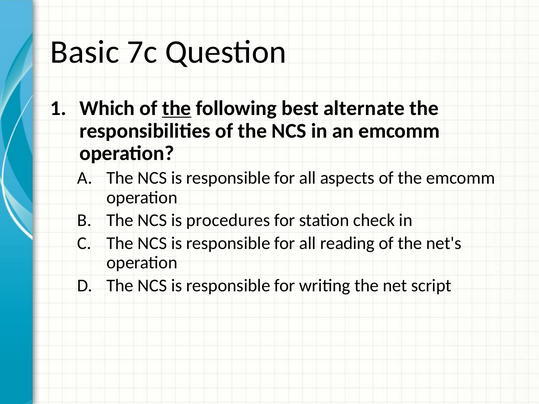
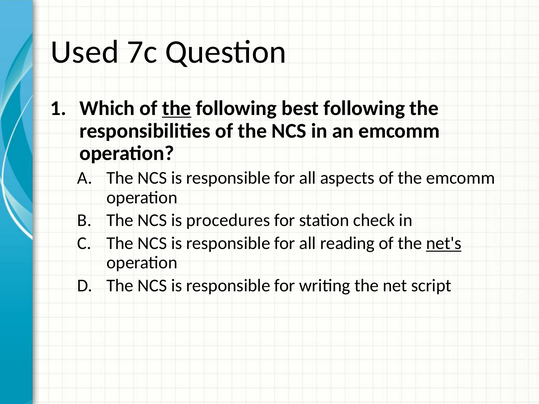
Basic: Basic -> Used
best alternate: alternate -> following
net's underline: none -> present
